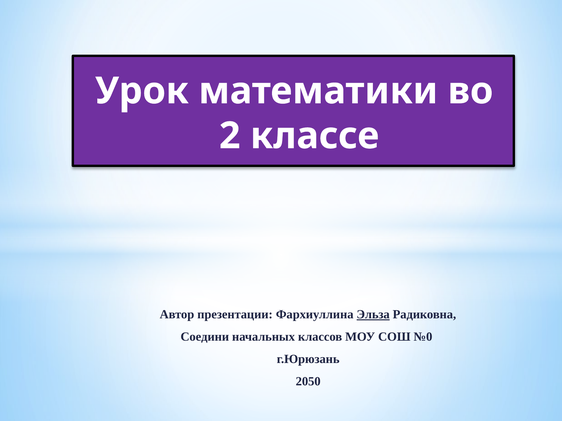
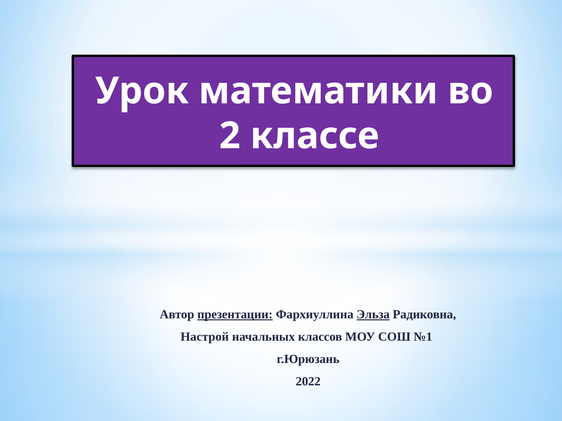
презентации underline: none -> present
Соедини: Соедини -> Настрой
№0: №0 -> №1
2050: 2050 -> 2022
